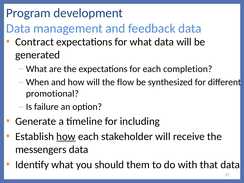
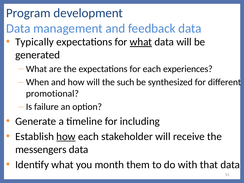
Contract: Contract -> Typically
what at (141, 42) underline: none -> present
completion: completion -> experiences
flow: flow -> such
should: should -> month
